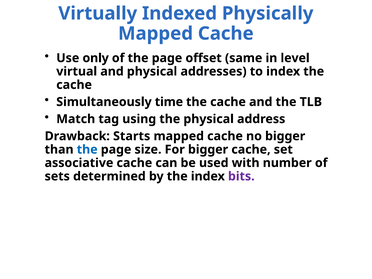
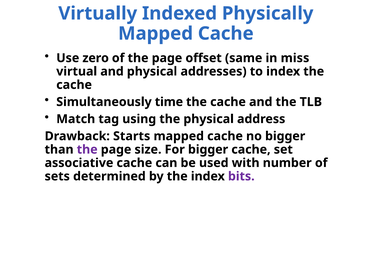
only: only -> zero
level: level -> miss
the at (87, 150) colour: blue -> purple
